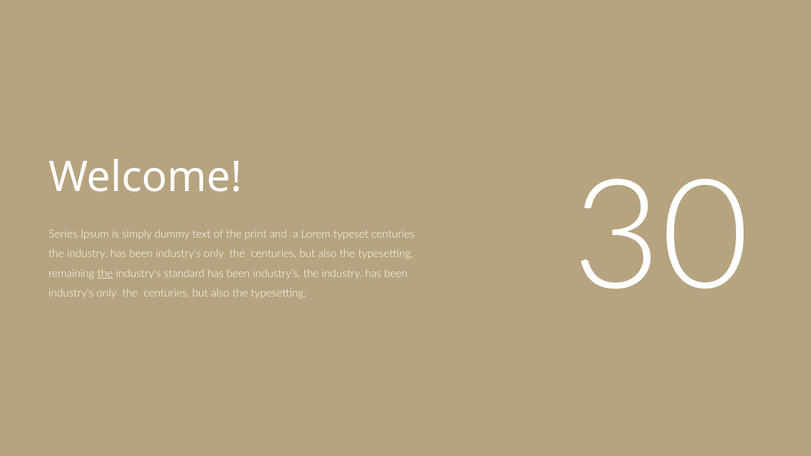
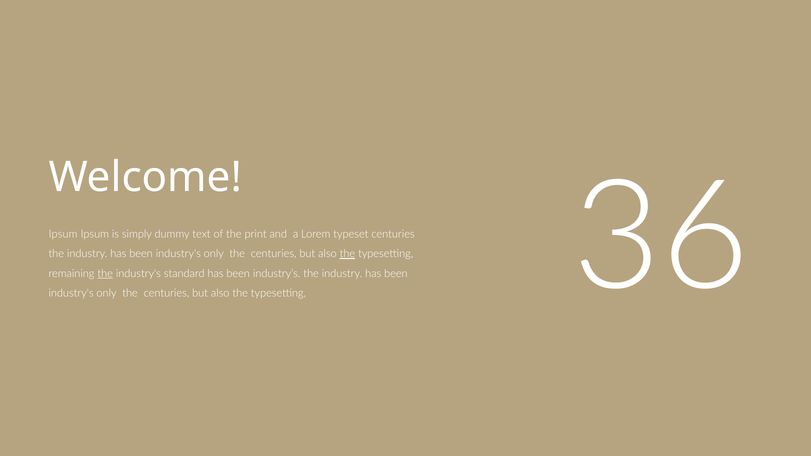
Series at (63, 234): Series -> Ipsum
the at (347, 254) underline: none -> present
30: 30 -> 36
